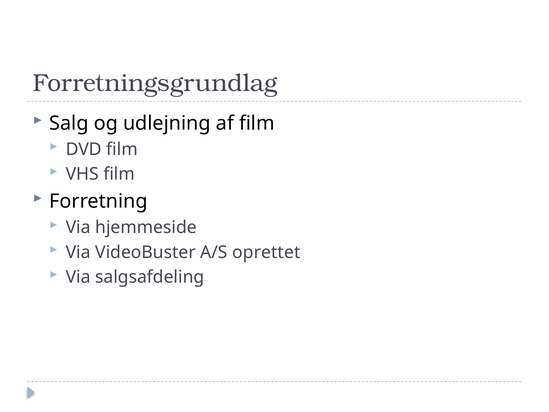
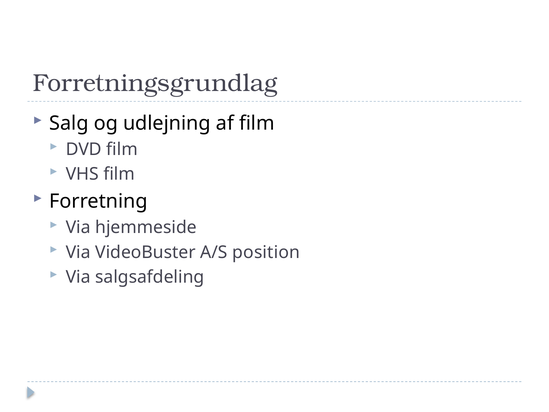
oprettet: oprettet -> position
